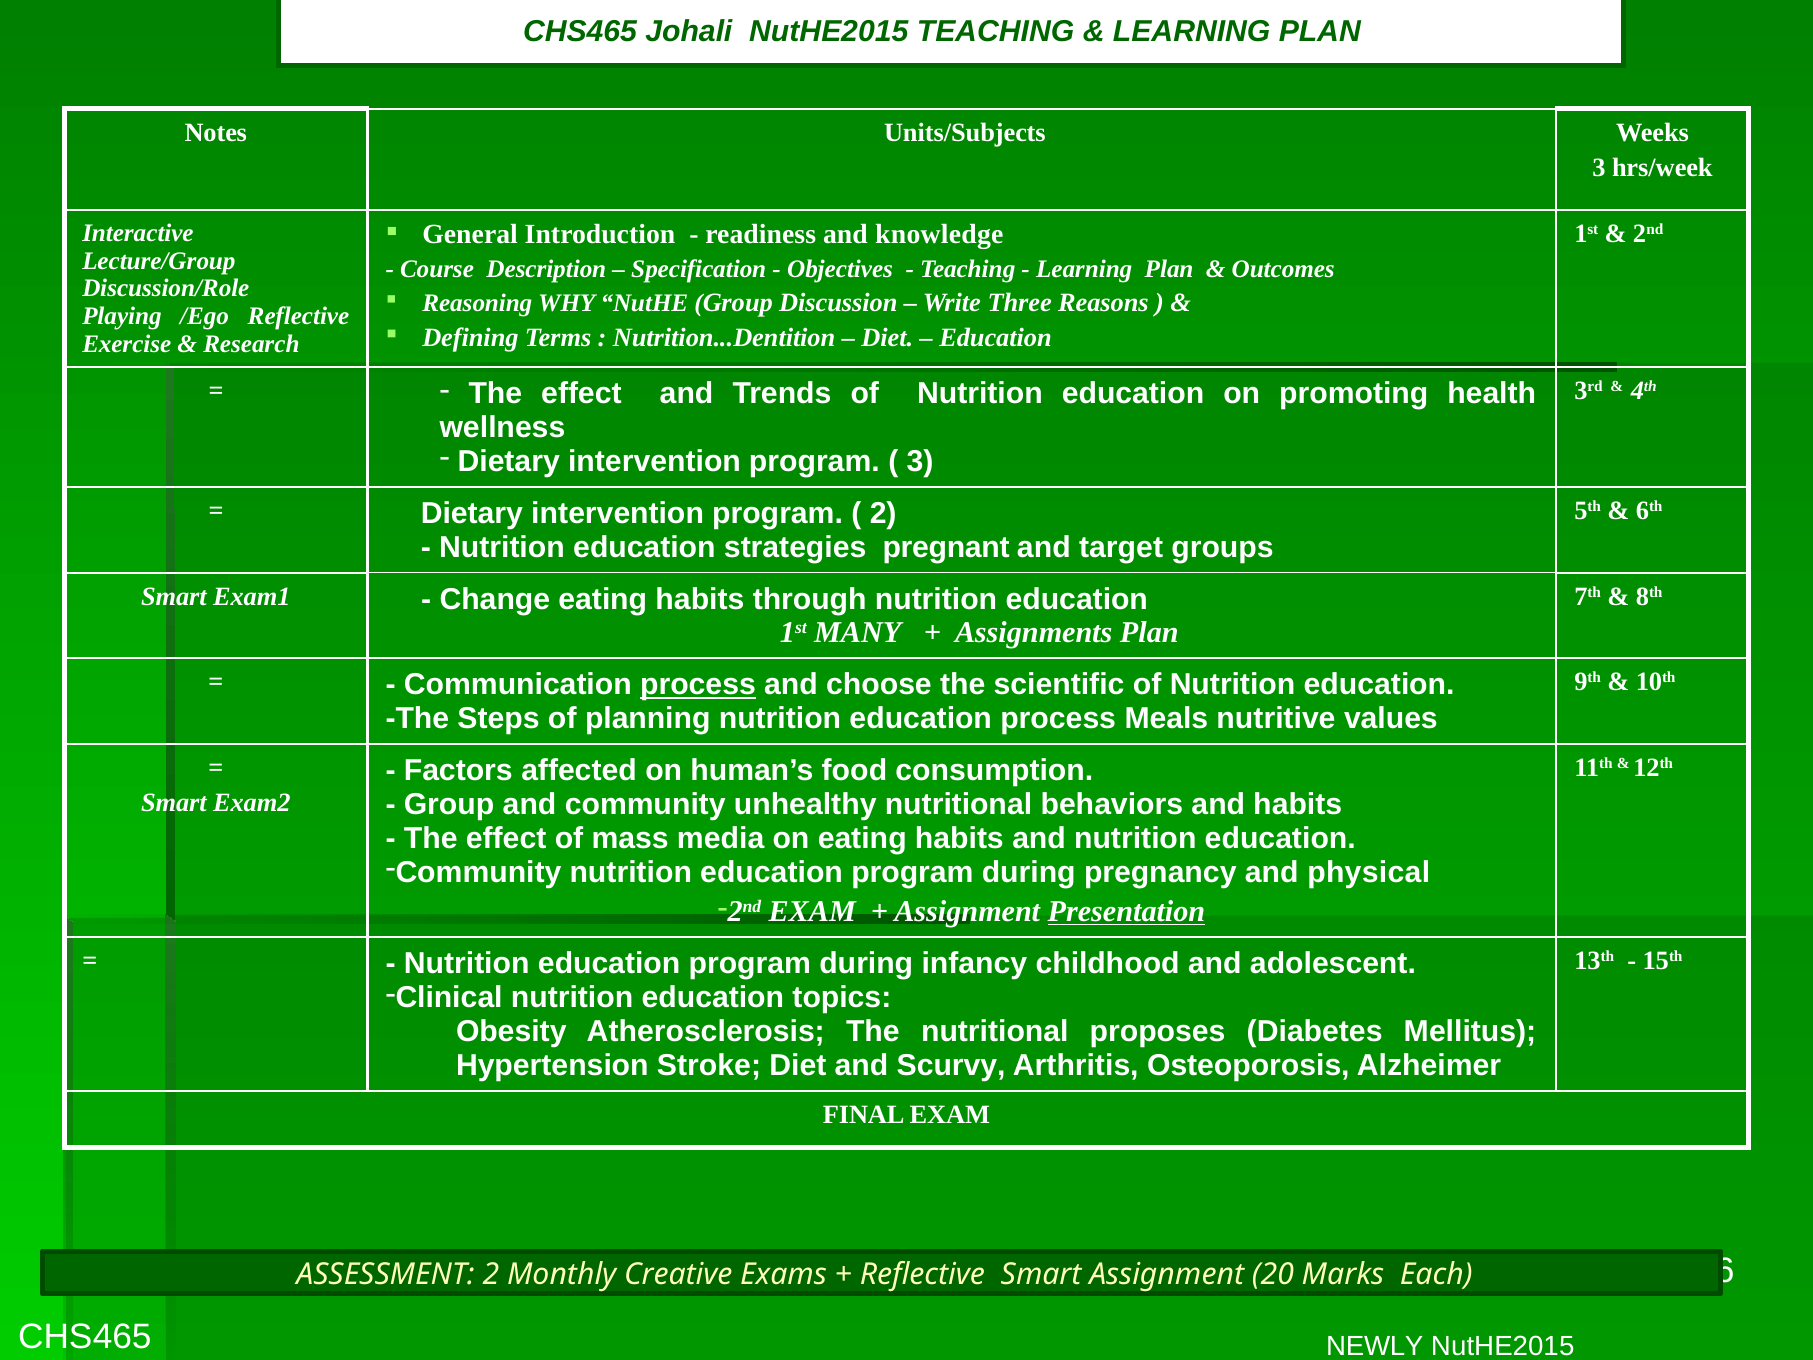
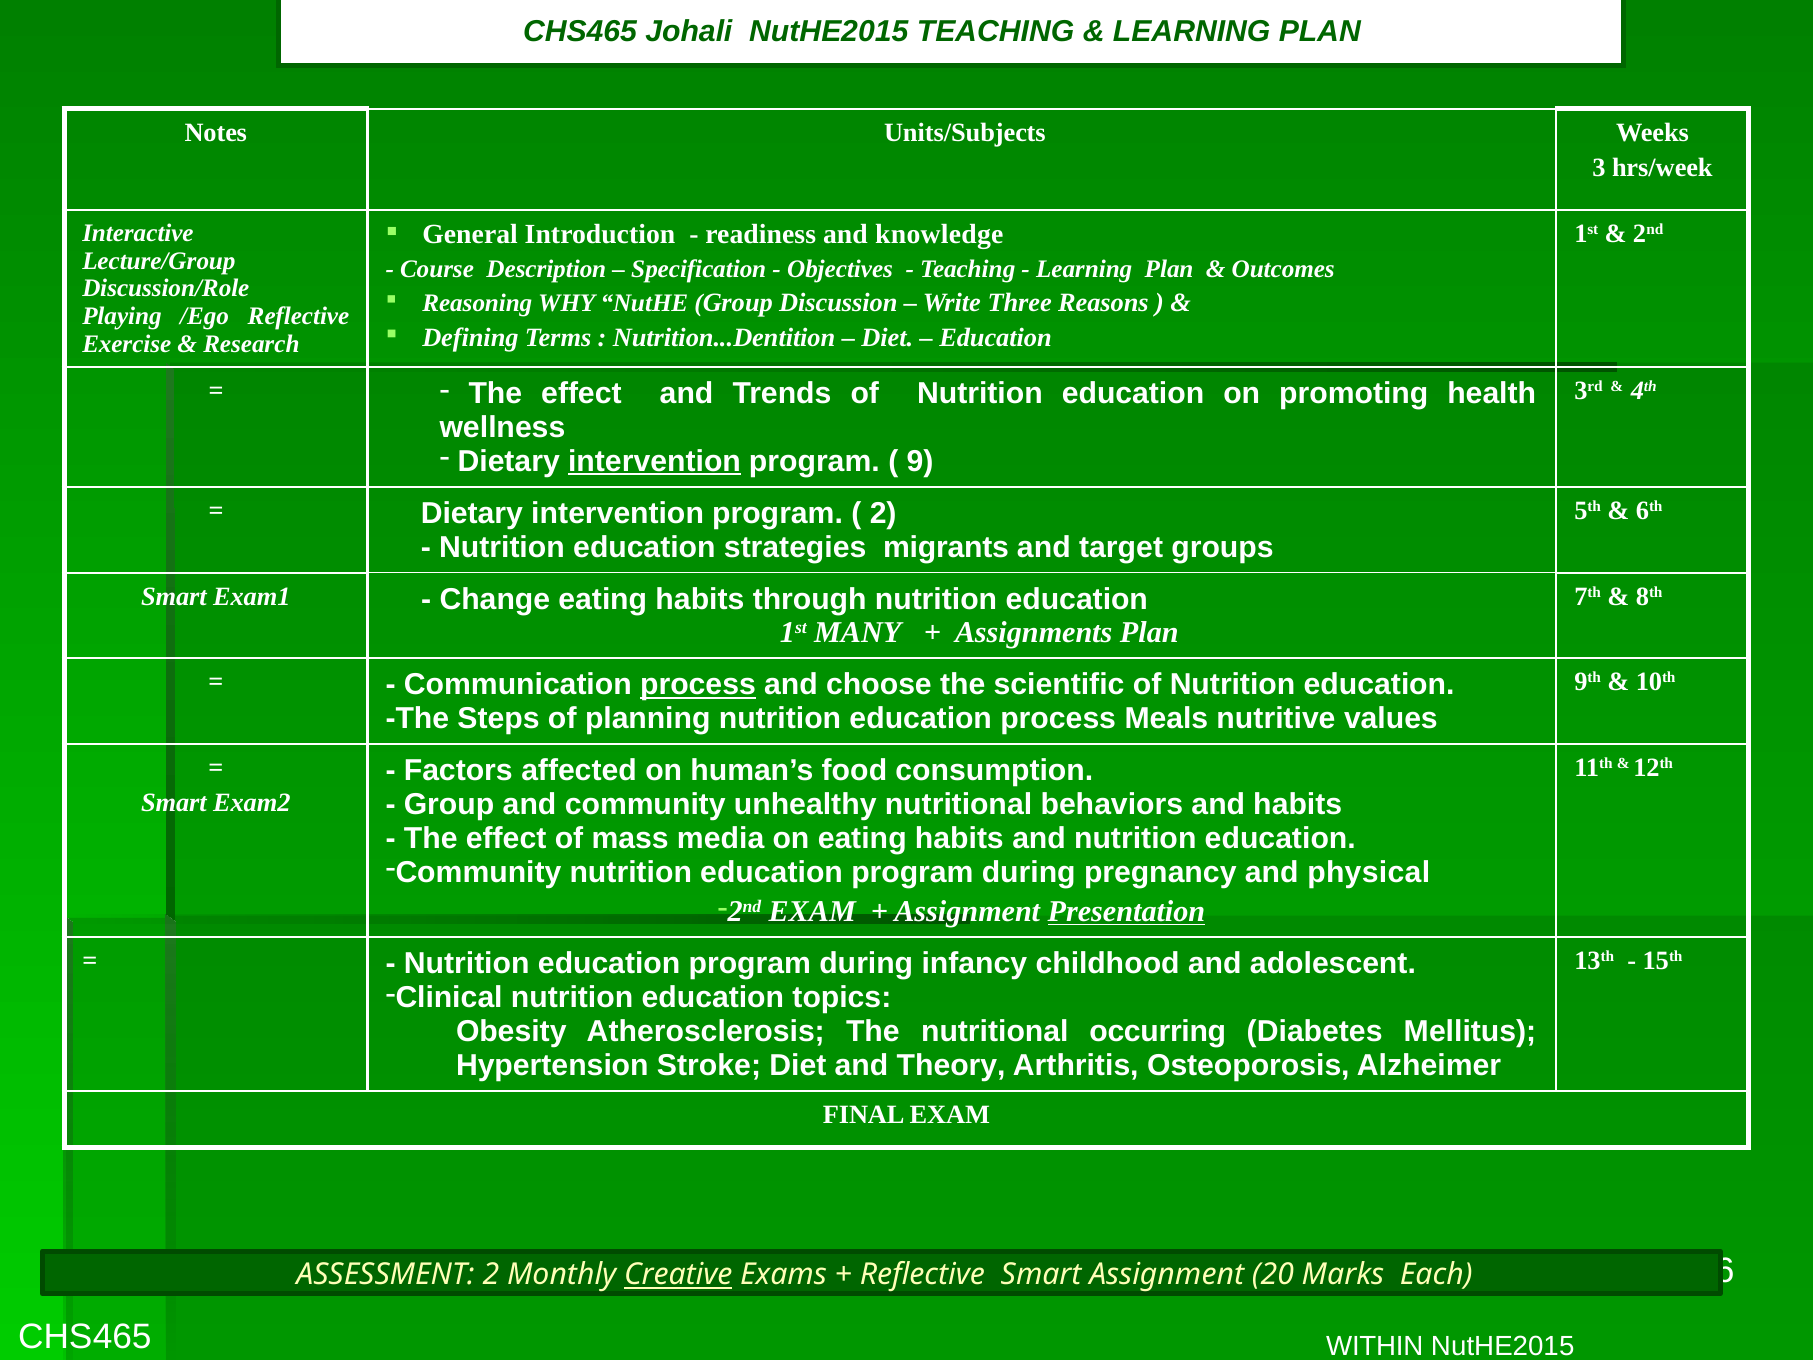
intervention at (654, 461) underline: none -> present
3 at (920, 461): 3 -> 9
pregnant: pregnant -> migrants
proposes: proposes -> occurring
Scurvy: Scurvy -> Theory
Creative underline: none -> present
NEWLY: NEWLY -> WITHIN
